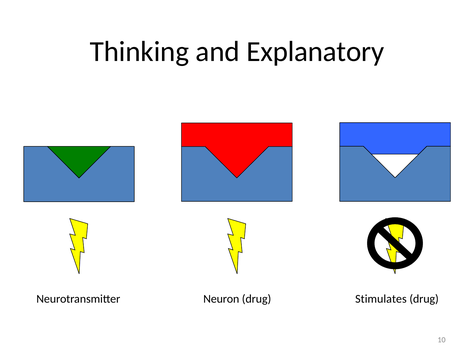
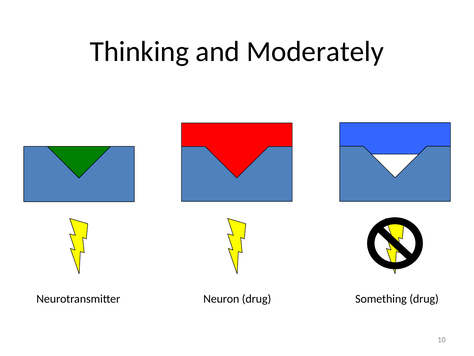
Explanatory: Explanatory -> Moderately
Stimulates: Stimulates -> Something
